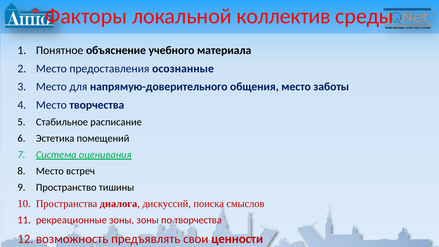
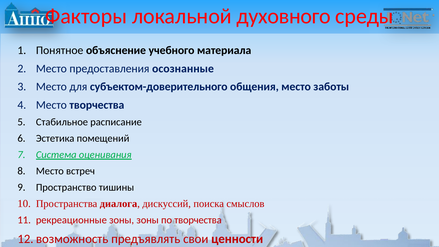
коллектив: коллектив -> духовного
напрямую-доверительного: напрямую-доверительного -> субъектом-доверительного
